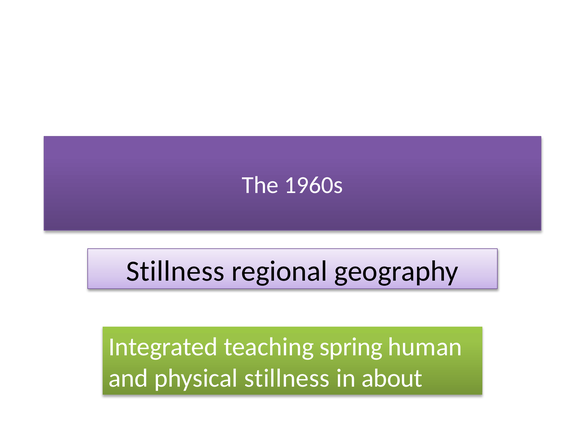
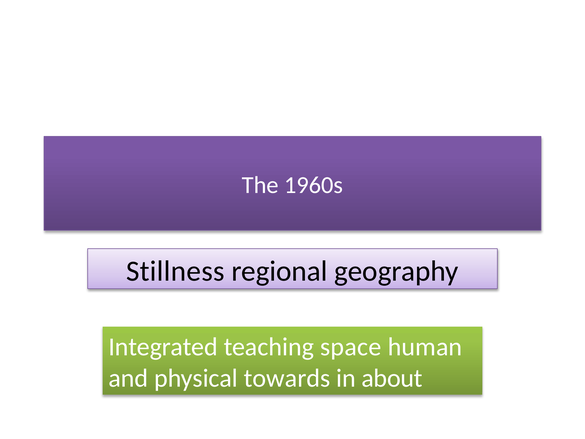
spring: spring -> space
physical stillness: stillness -> towards
